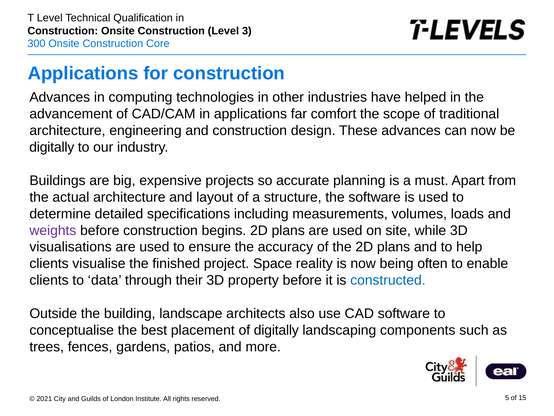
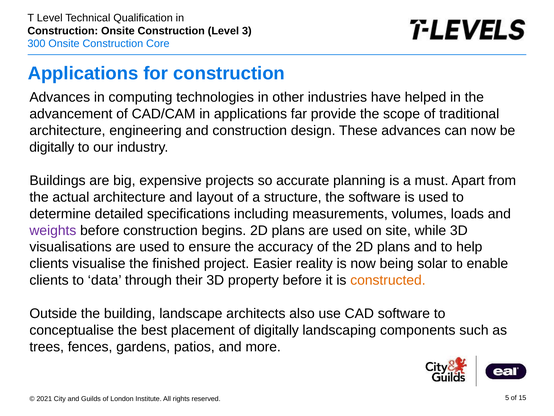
comfort: comfort -> provide
Space: Space -> Easier
often: often -> solar
constructed colour: blue -> orange
